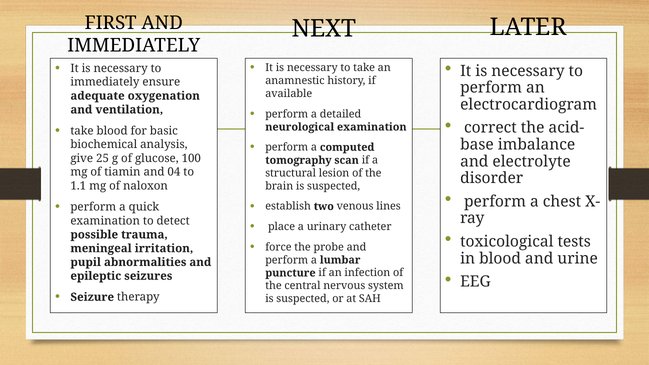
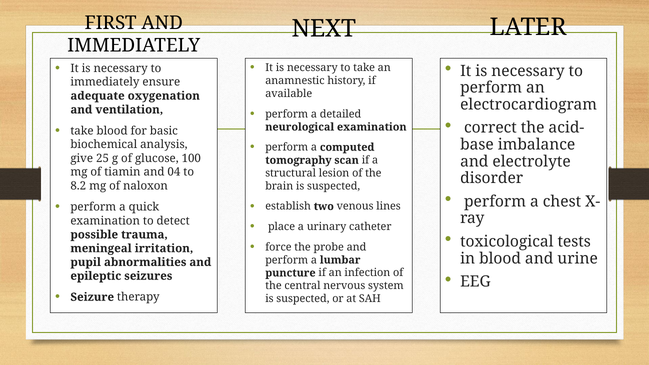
1.1: 1.1 -> 8.2
